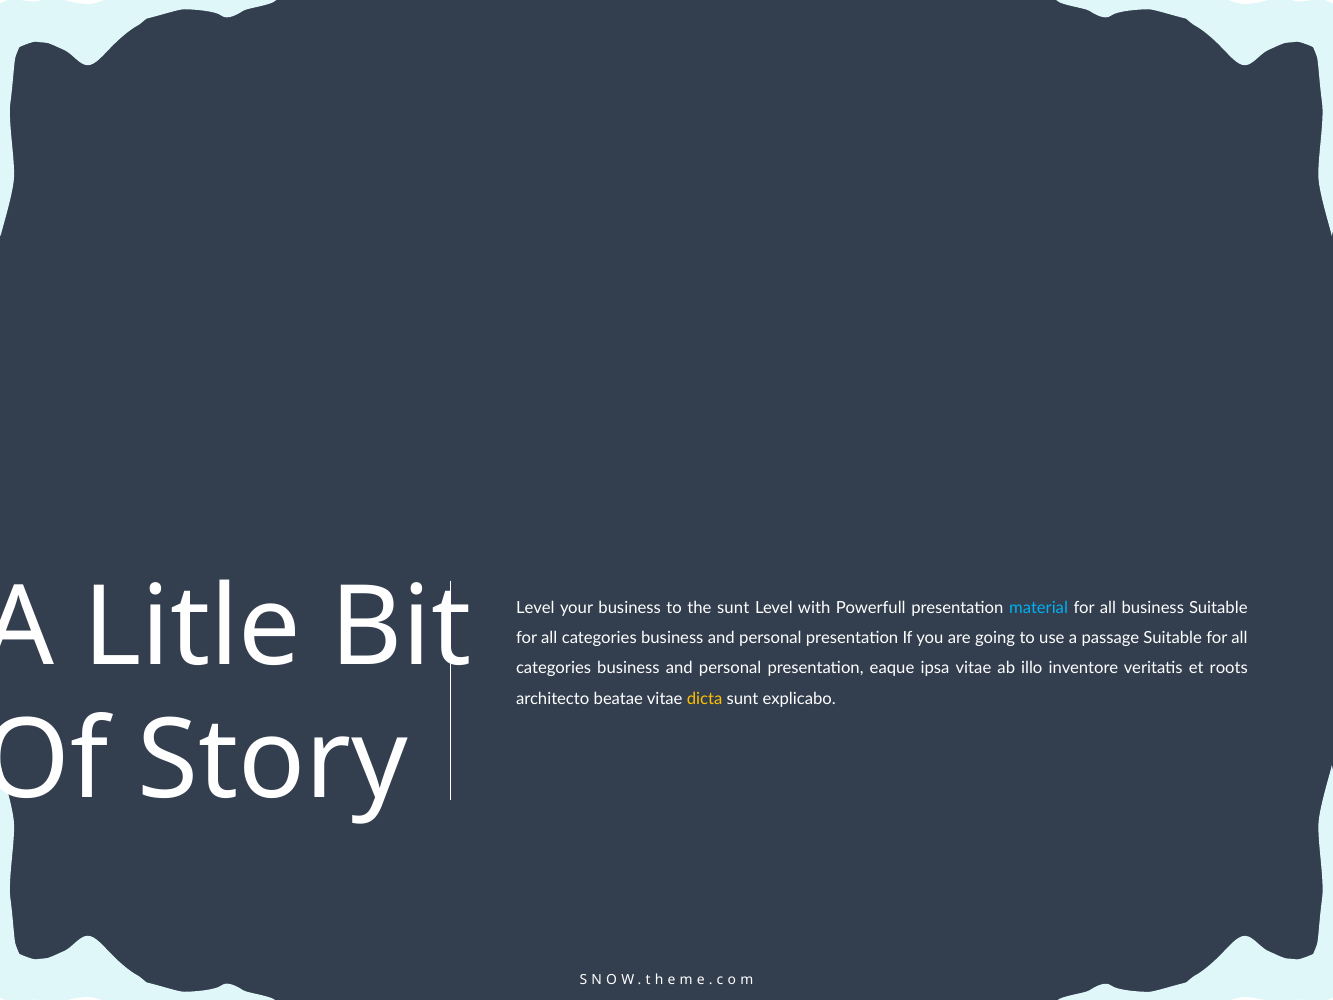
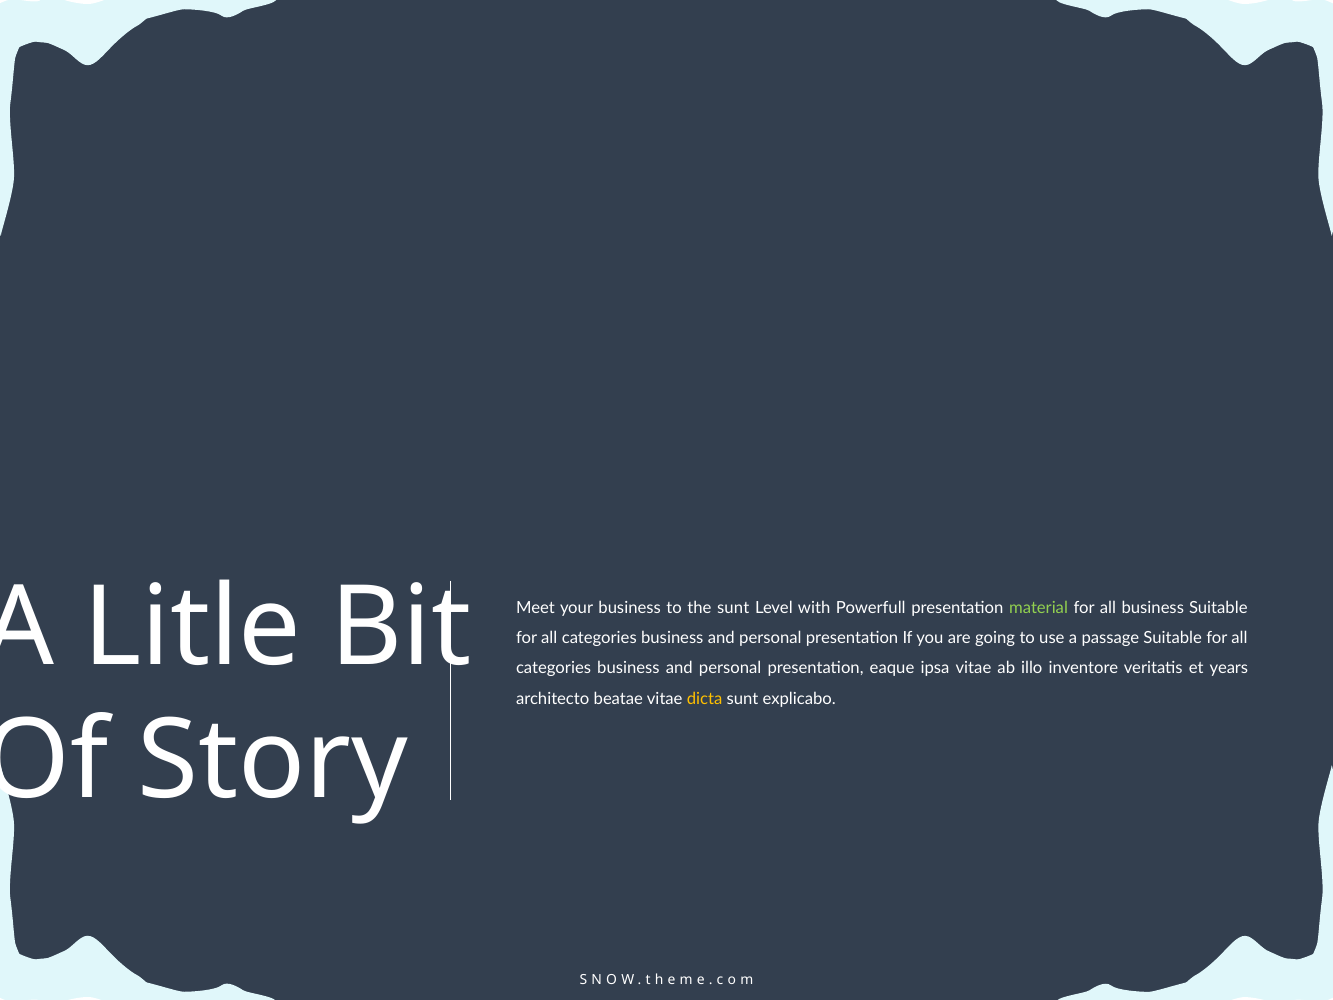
Level at (535, 608): Level -> Meet
material colour: light blue -> light green
roots: roots -> years
